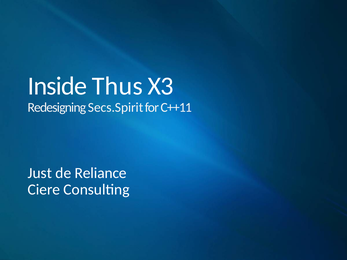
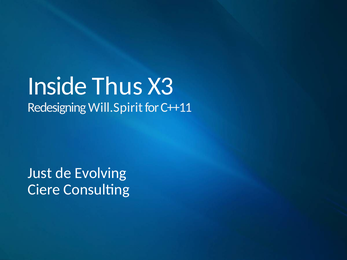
Secs.Spirit: Secs.Spirit -> Will.Spirit
Reliance: Reliance -> Evolving
